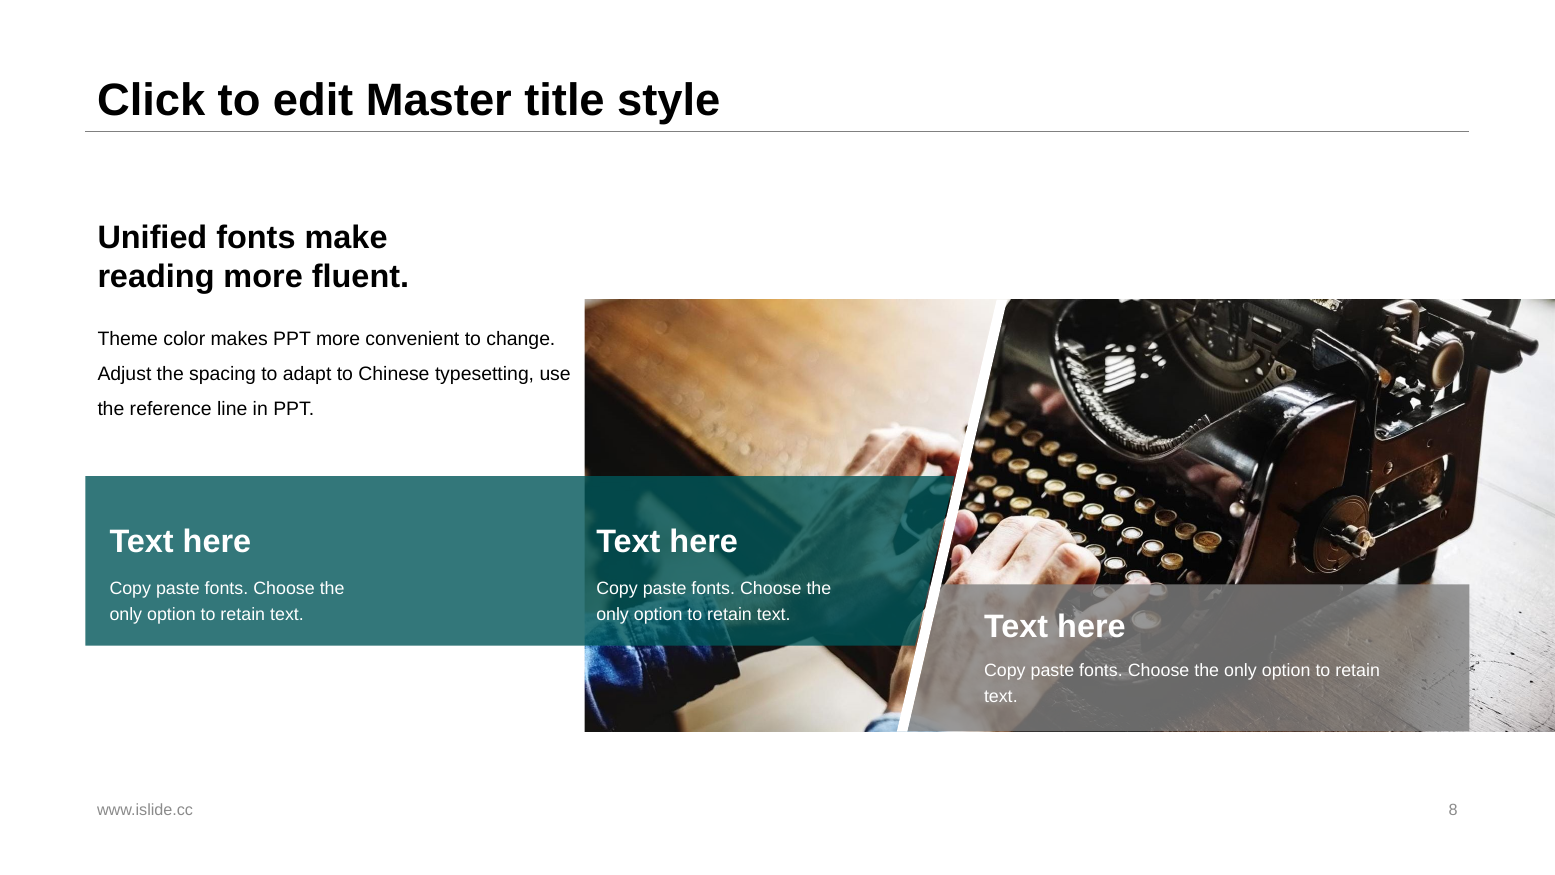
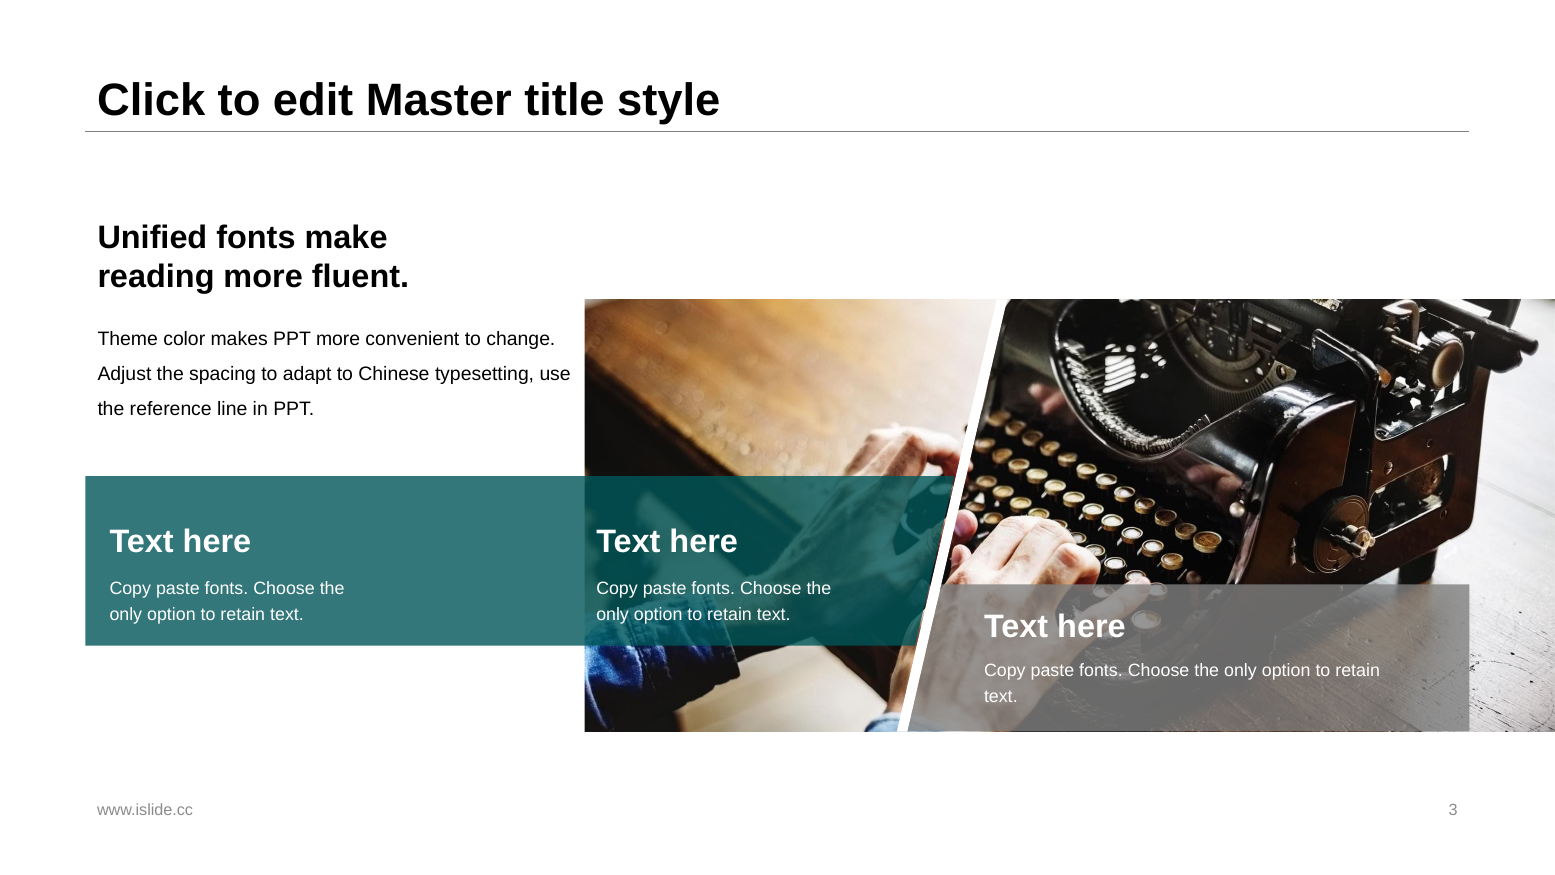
8: 8 -> 3
